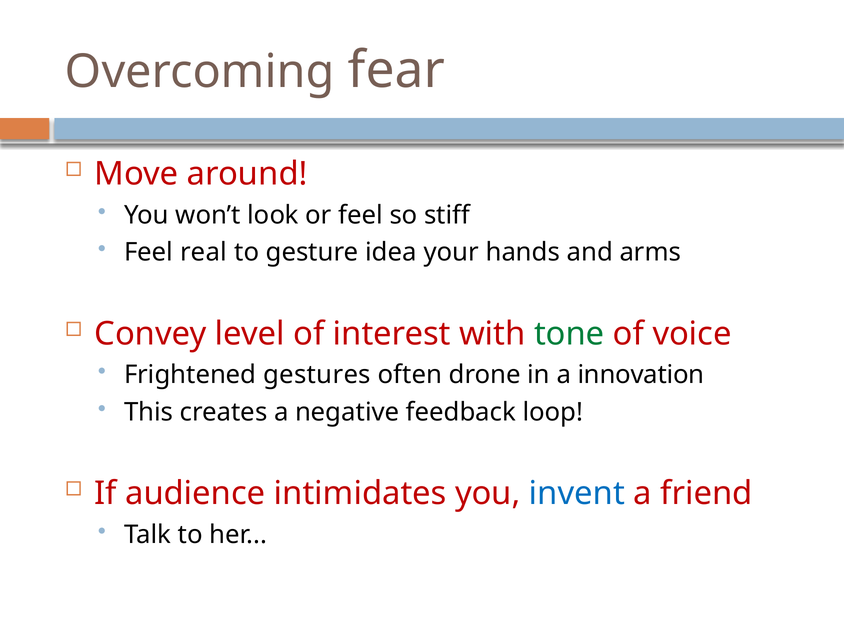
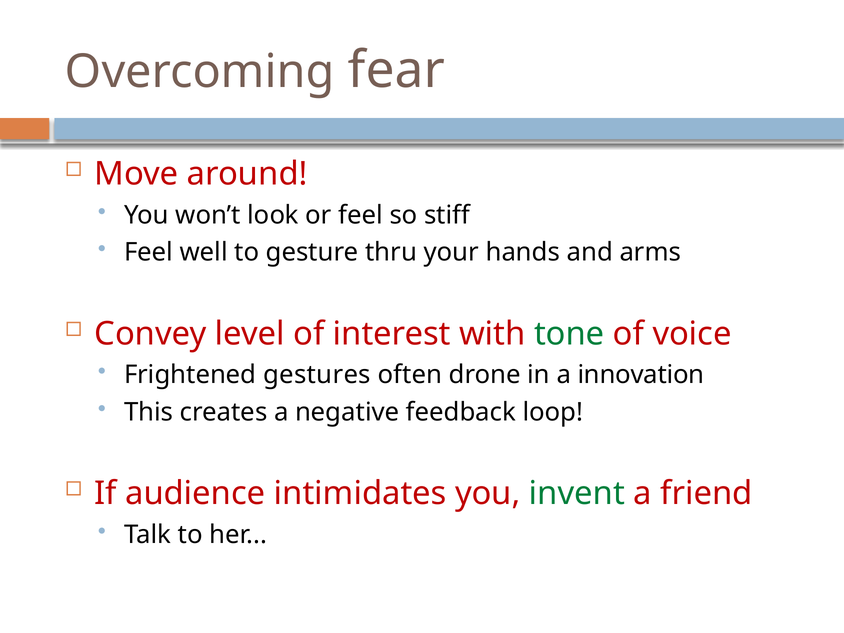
real: real -> well
idea: idea -> thru
invent colour: blue -> green
